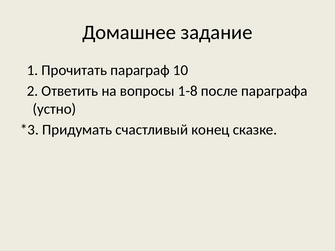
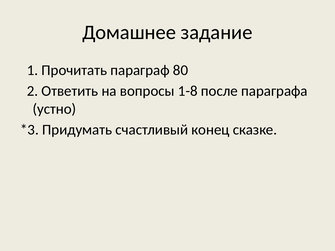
10: 10 -> 80
